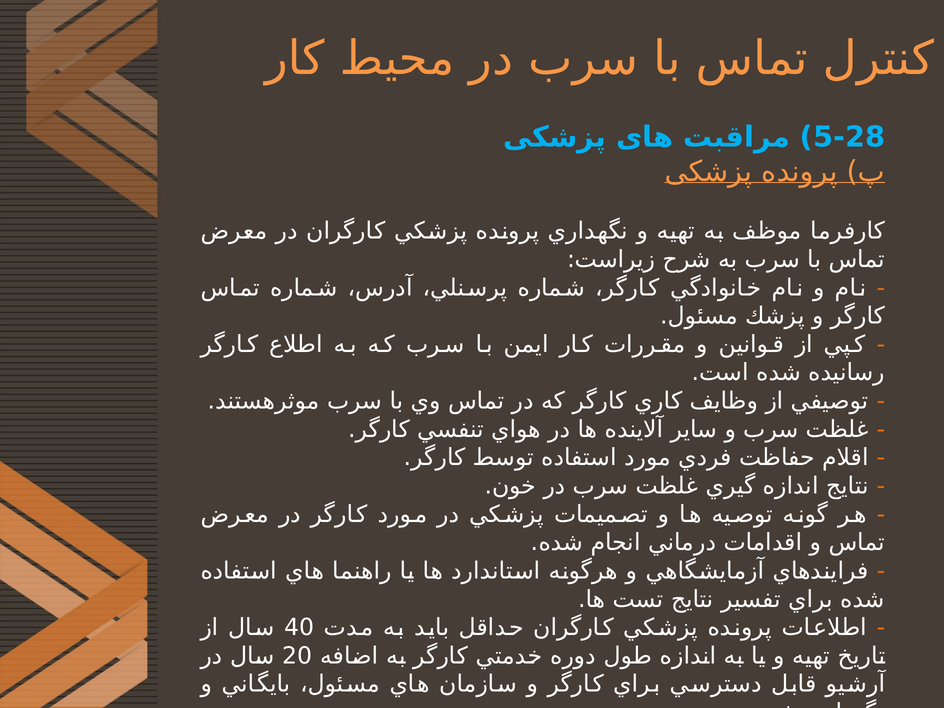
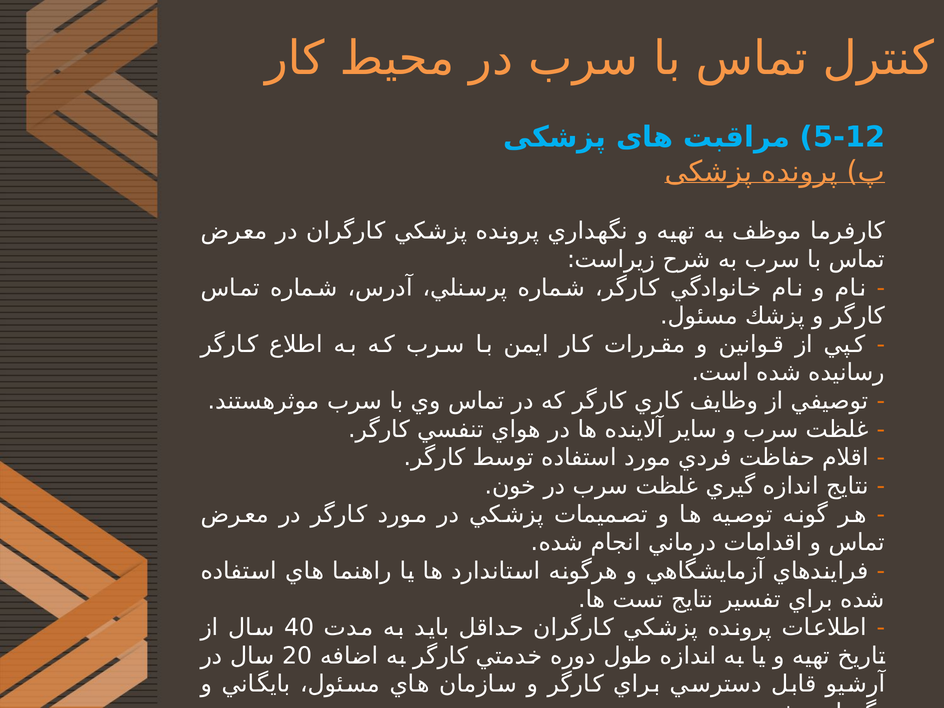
5-28: 5-28 -> 5-12
